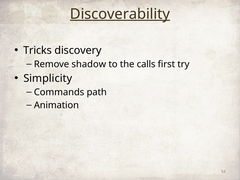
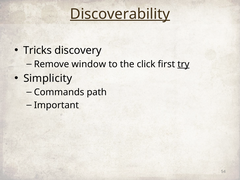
shadow: shadow -> window
calls: calls -> click
try underline: none -> present
Animation: Animation -> Important
